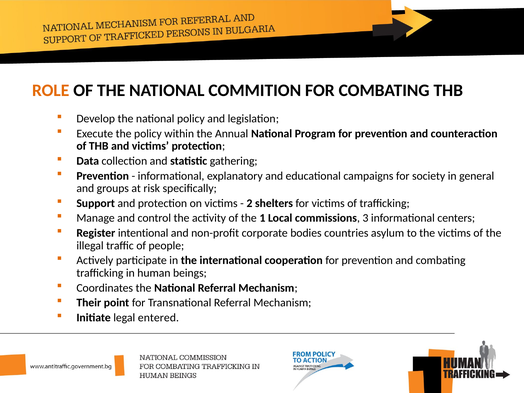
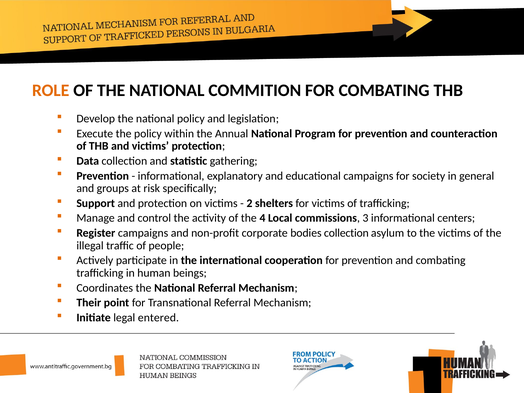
1: 1 -> 4
Register intentional: intentional -> campaigns
bodies countries: countries -> collection
